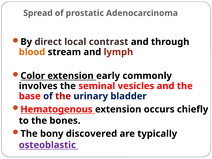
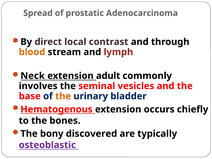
Color: Color -> Neck
early: early -> adult
the at (63, 96) colour: red -> orange
